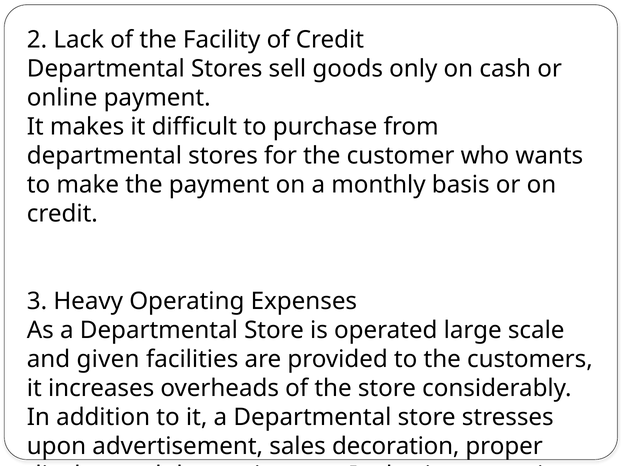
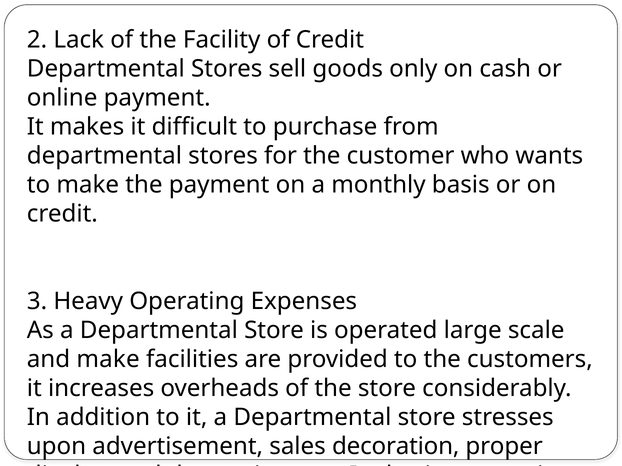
and given: given -> make
